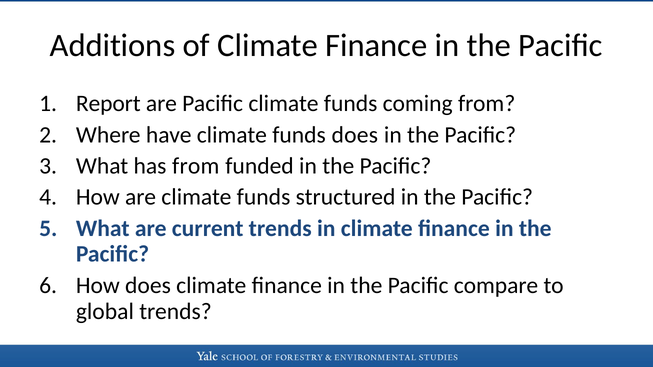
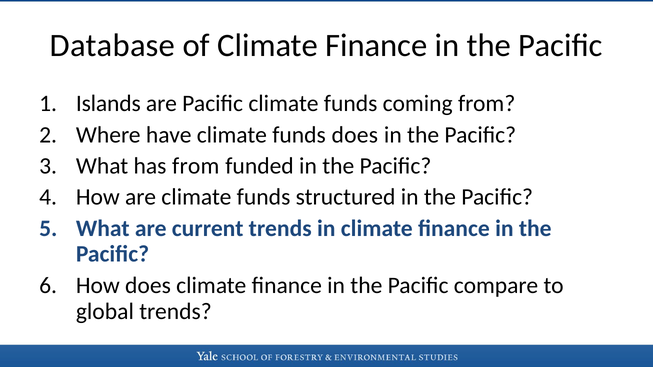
Additions: Additions -> Database
Report: Report -> Islands
